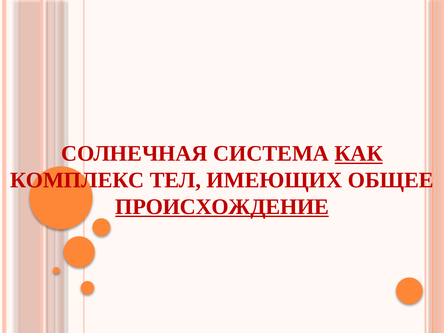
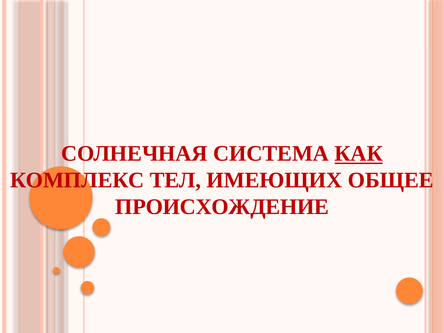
ПРОИСХОЖДЕНИЕ underline: present -> none
